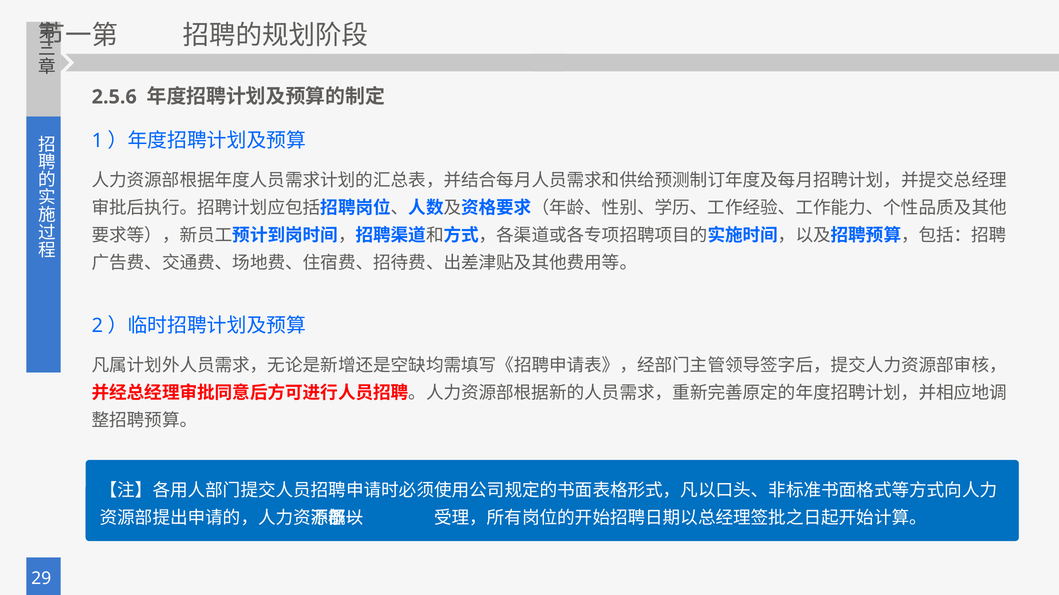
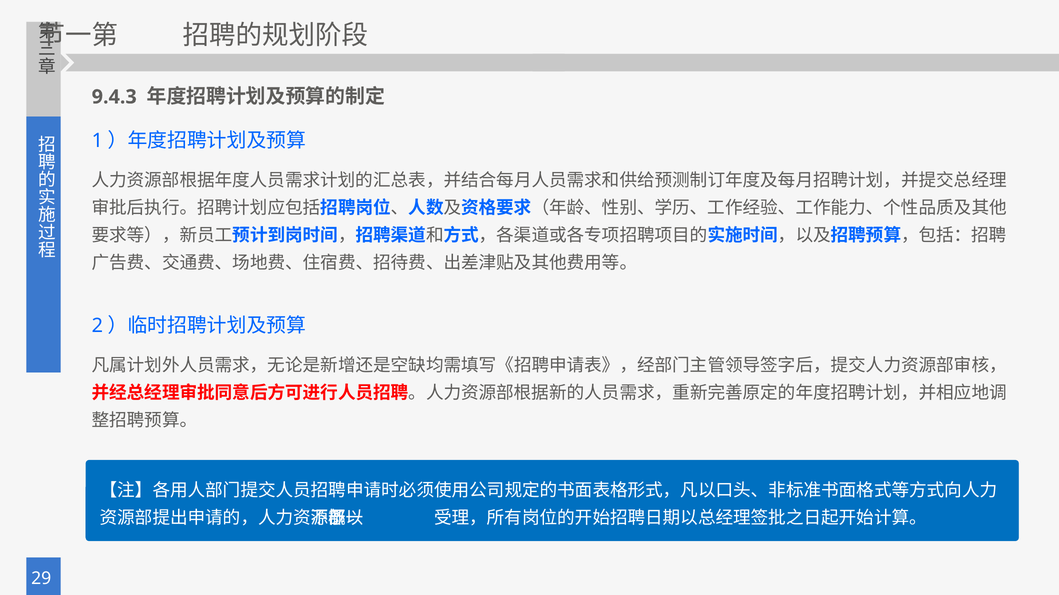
2.5.6: 2.5.6 -> 9.4.3
